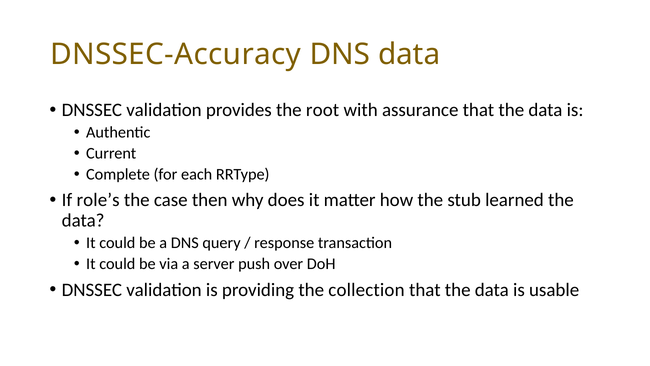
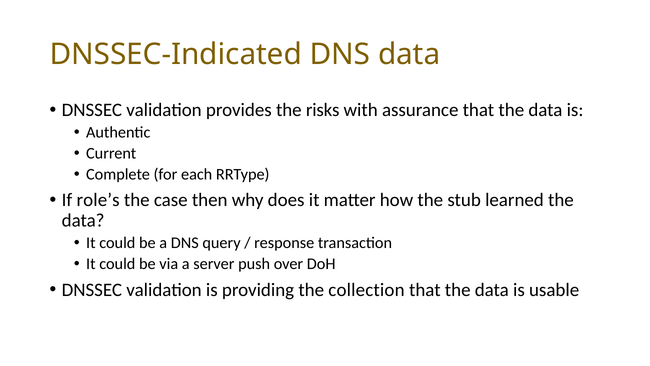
DNSSEC-Accuracy: DNSSEC-Accuracy -> DNSSEC-Indicated
root: root -> risks
